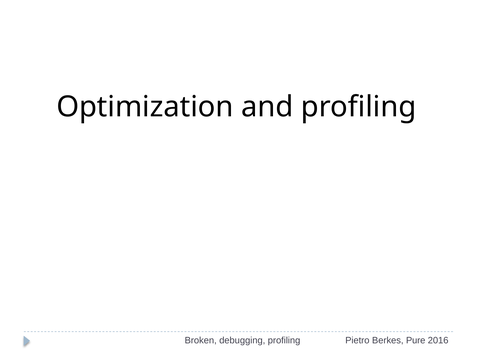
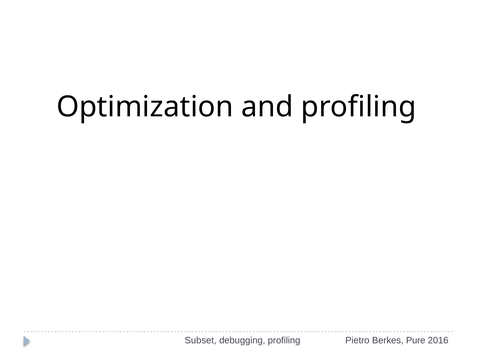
Broken: Broken -> Subset
